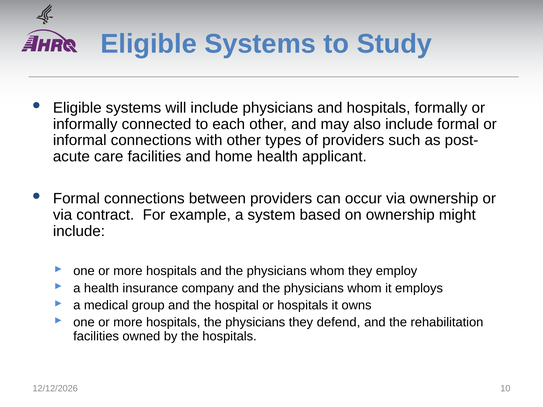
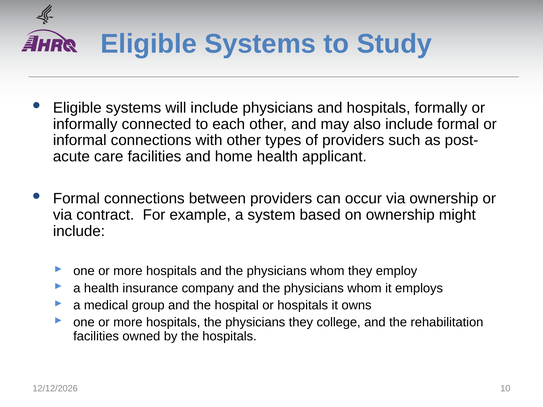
defend: defend -> college
